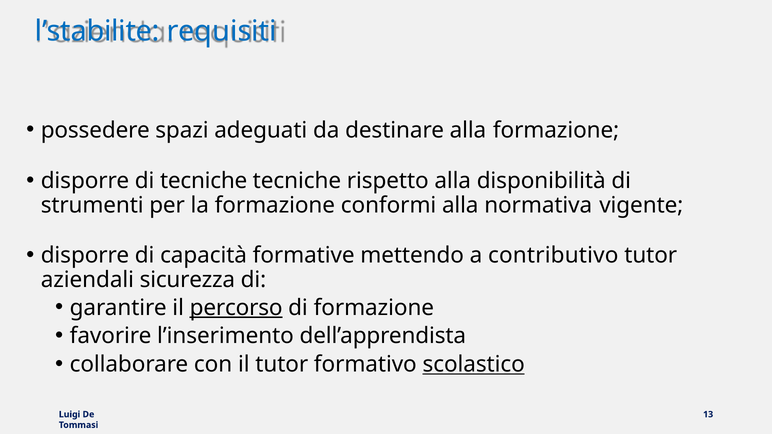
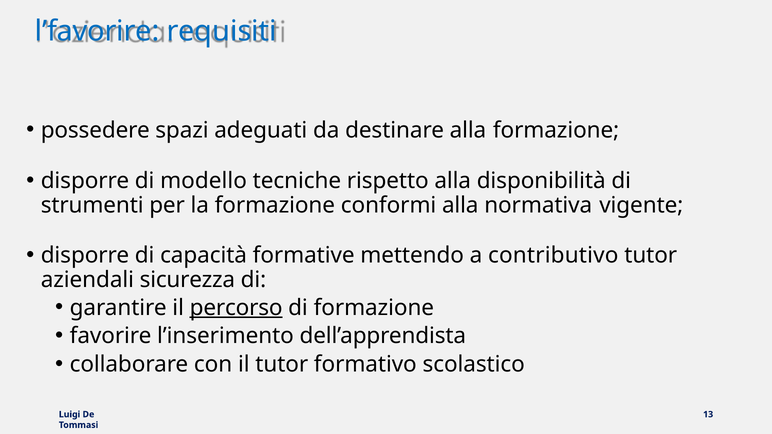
l’stabilite: l’stabilite -> l’favorire
di tecniche: tecniche -> modello
scolastico underline: present -> none
